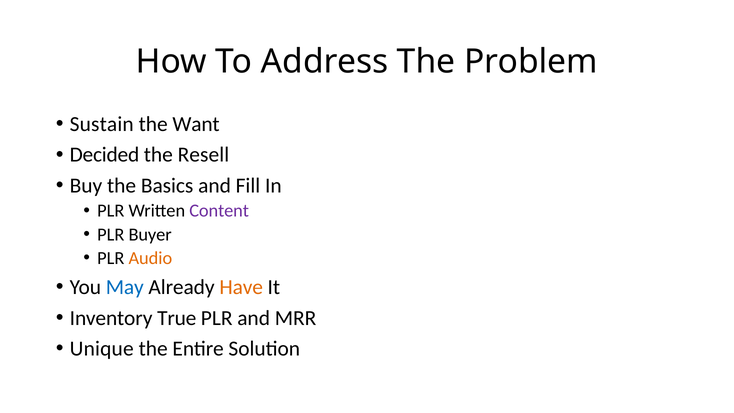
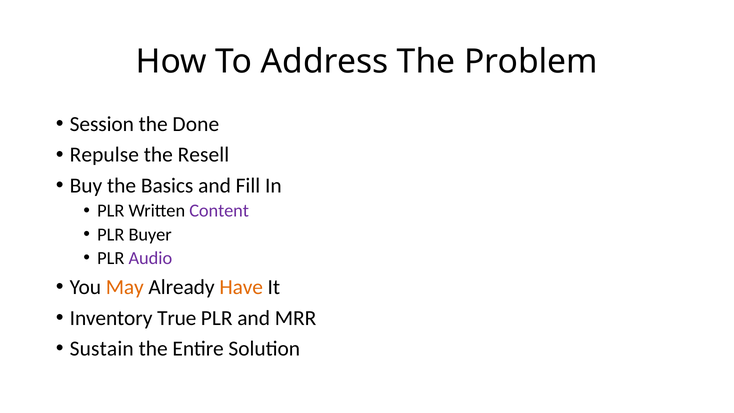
Sustain: Sustain -> Session
Want: Want -> Done
Decided: Decided -> Repulse
Audio colour: orange -> purple
May colour: blue -> orange
Unique: Unique -> Sustain
